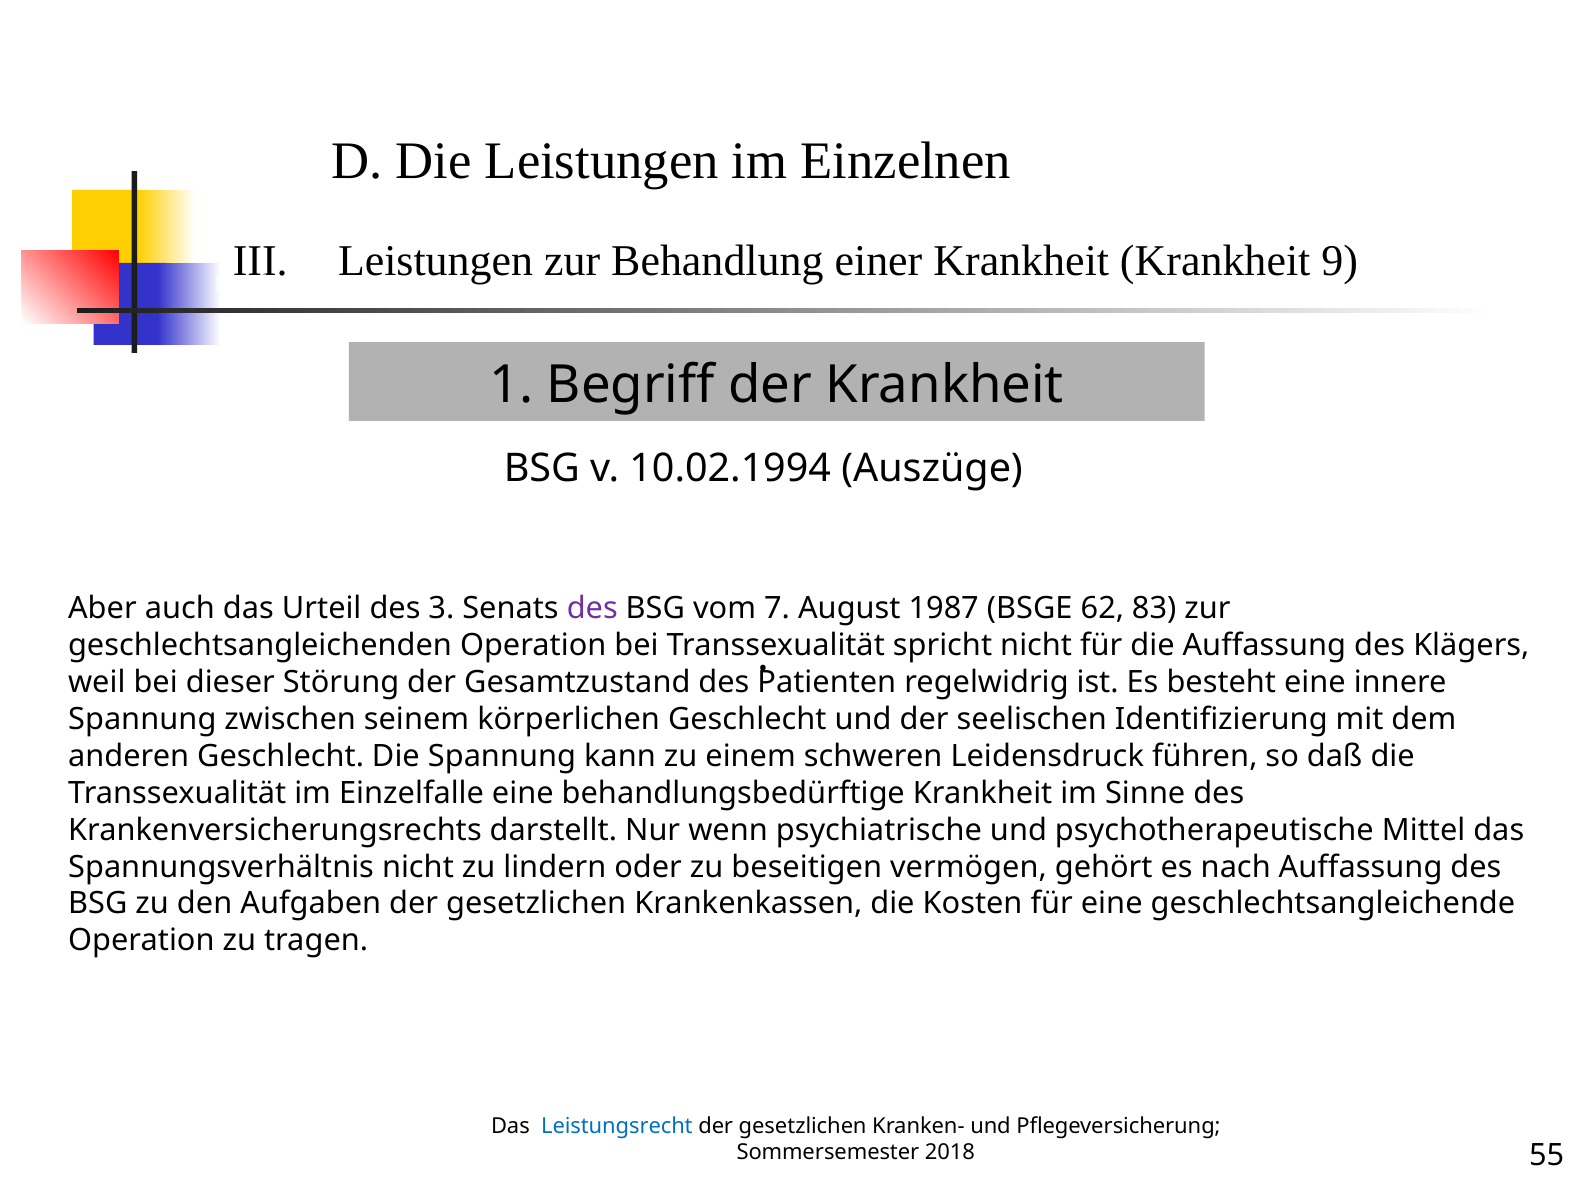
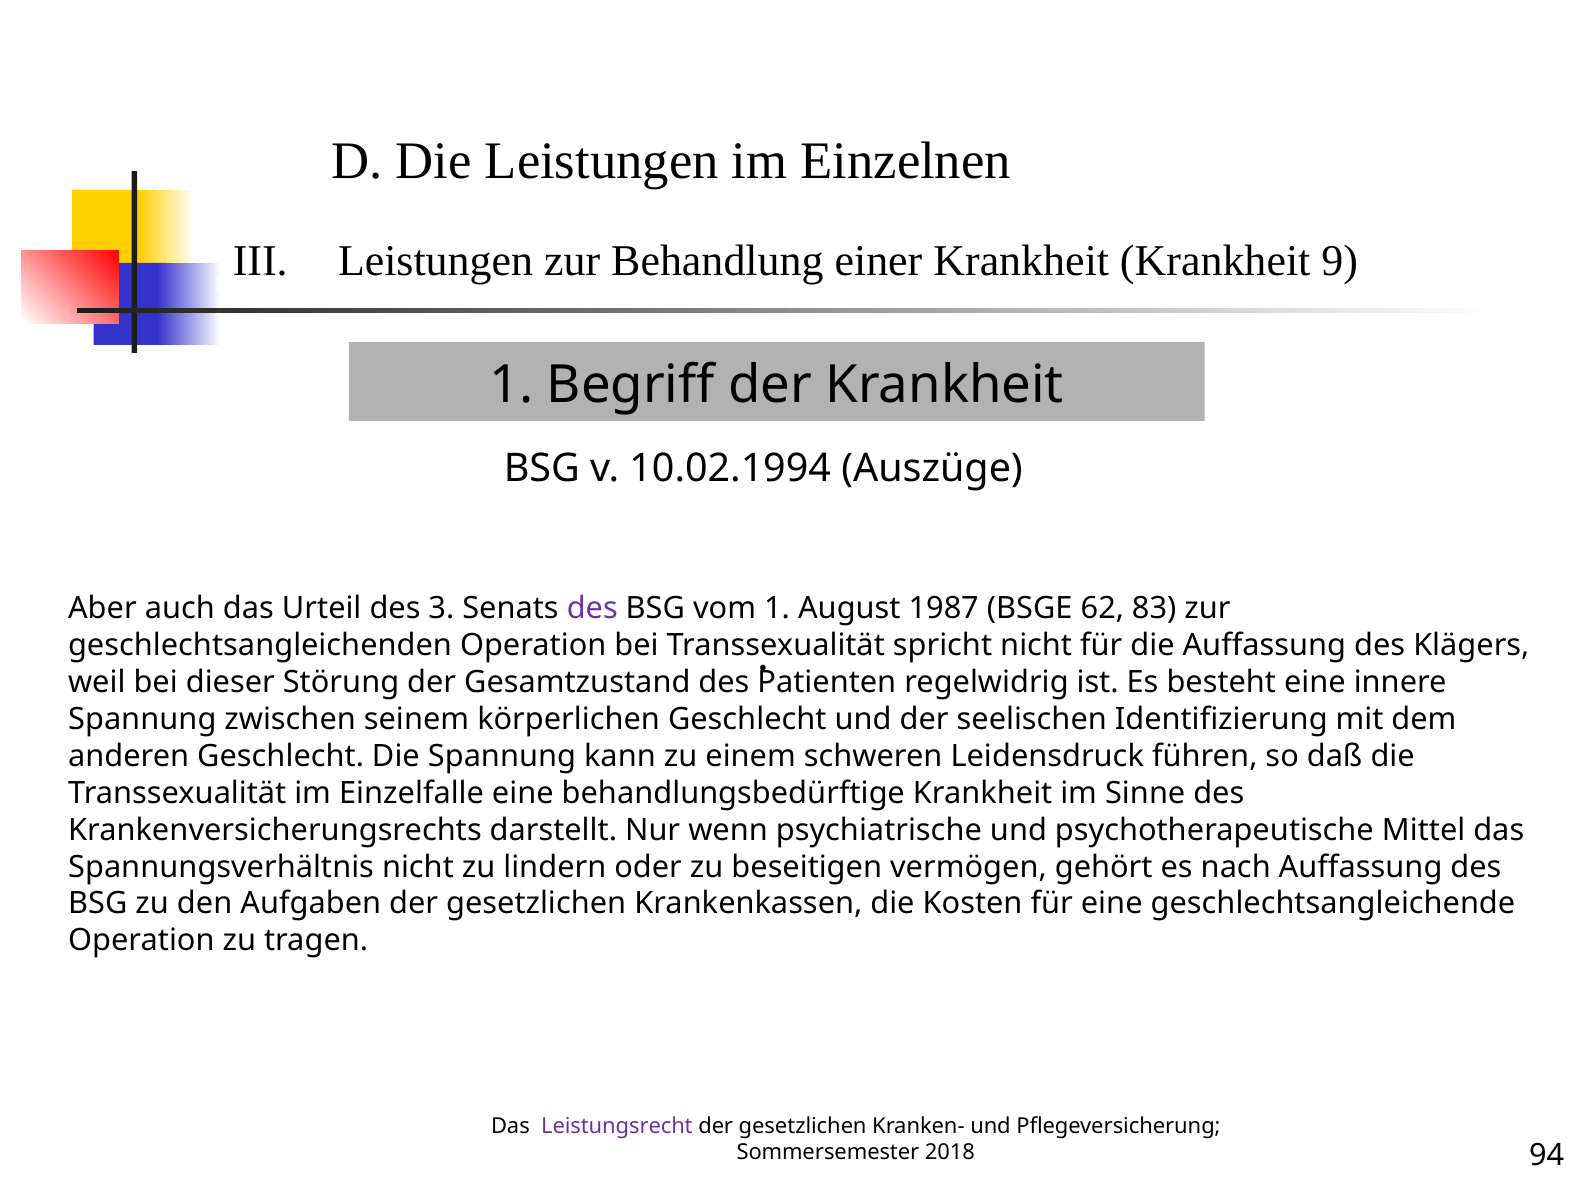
vom 7: 7 -> 1
Leistungsrecht colour: blue -> purple
55: 55 -> 94
